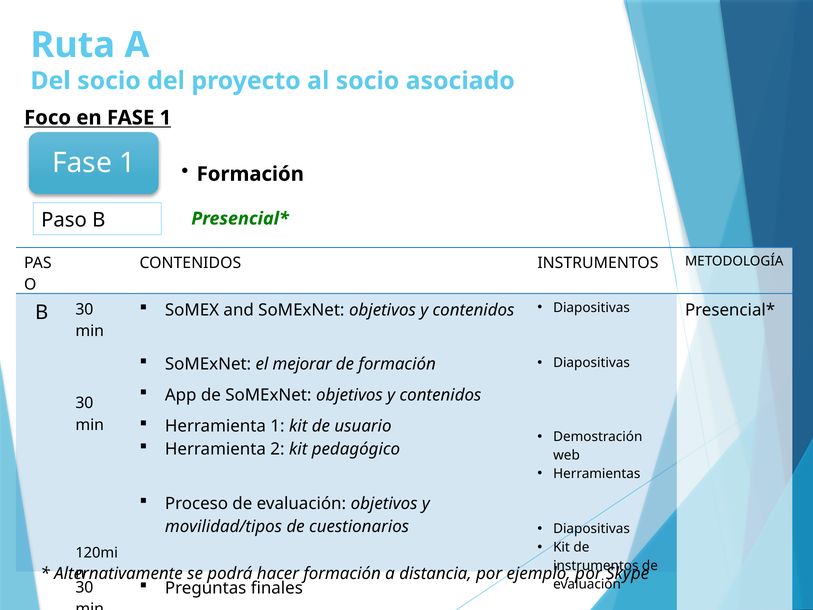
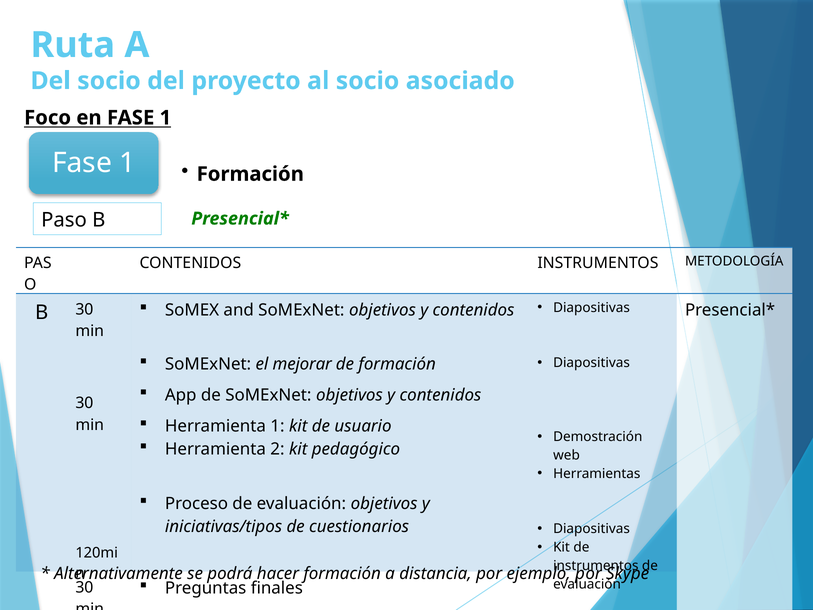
movilidad/tipos: movilidad/tipos -> iniciativas/tipos
